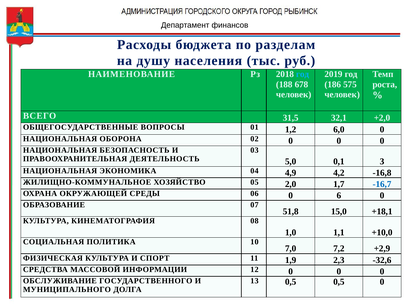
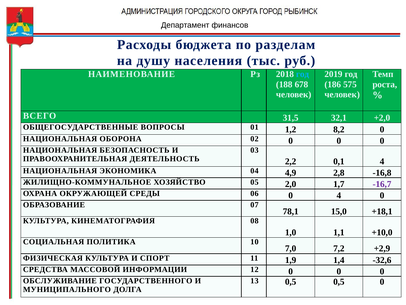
6,0: 6,0 -> 8,2
5,0: 5,0 -> 2,2
0,1 3: 3 -> 4
4,2: 4,2 -> 2,8
-16,7 colour: blue -> purple
0 6: 6 -> 4
51,8: 51,8 -> 78,1
2,3: 2,3 -> 1,4
